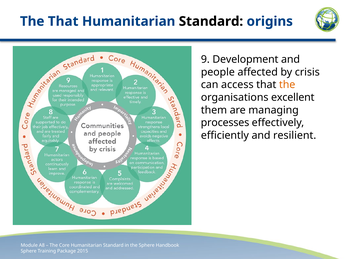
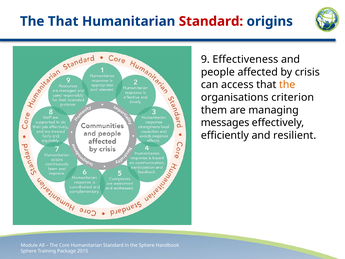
Standard at (211, 21) colour: black -> red
Development: Development -> Effectiveness
excellent: excellent -> criterion
processes: processes -> messages
